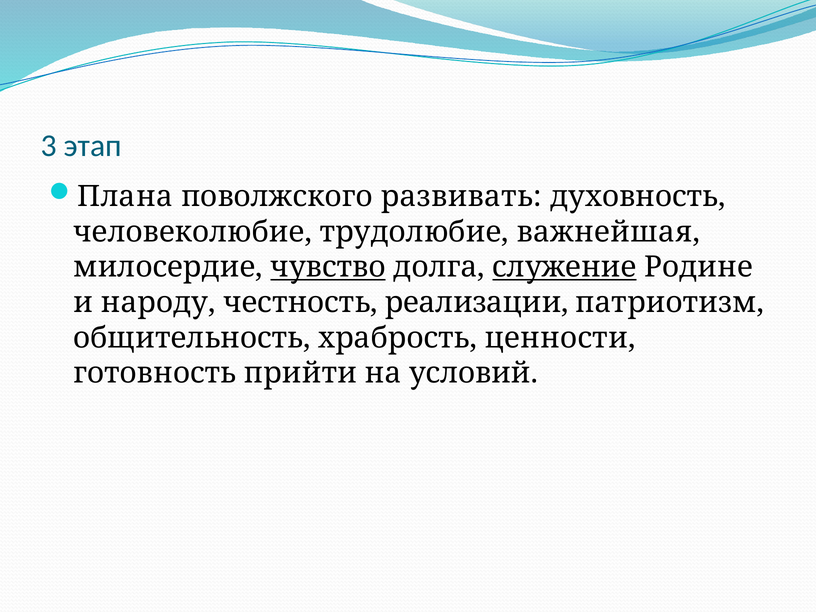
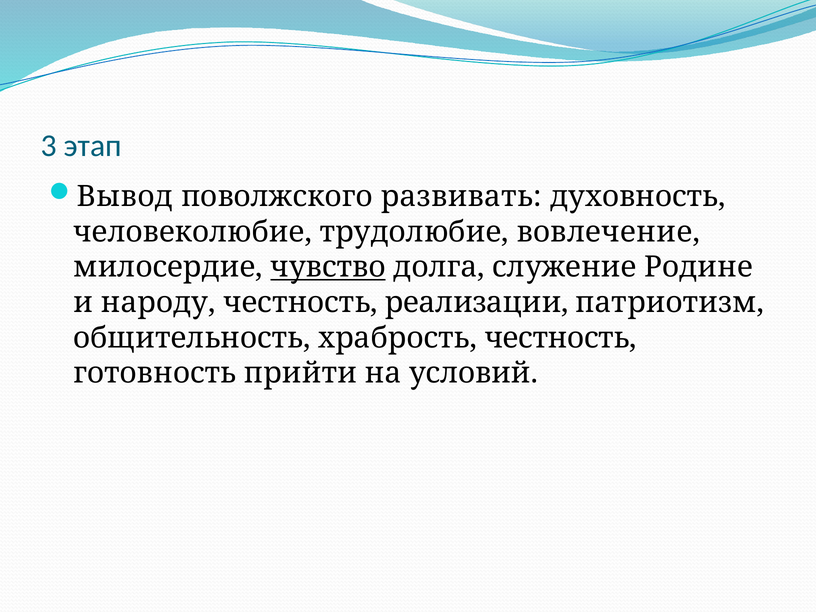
Плана: Плана -> Вывод
важнейшая: важнейшая -> вовлечение
служение underline: present -> none
храбрость ценности: ценности -> честность
